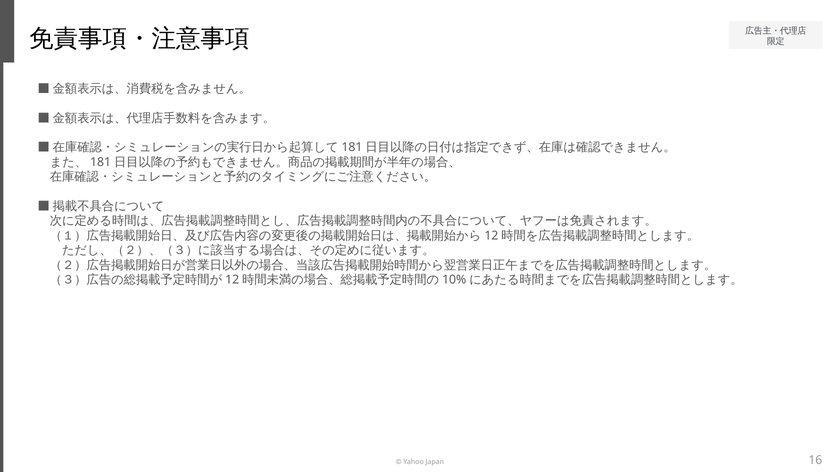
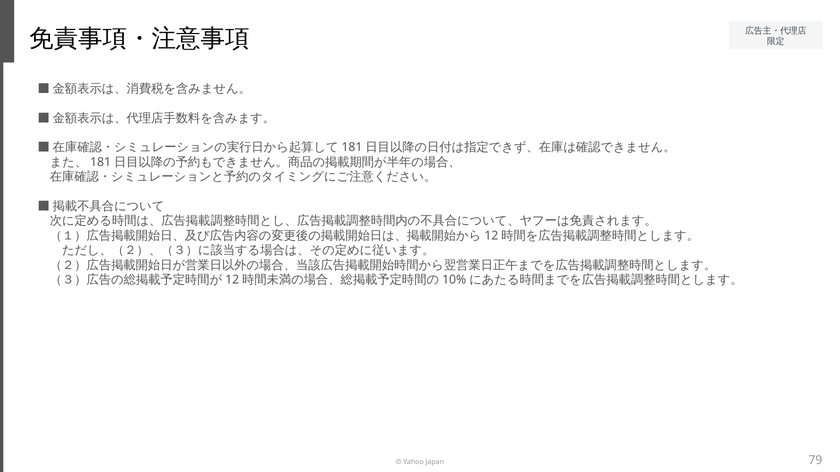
16: 16 -> 79
